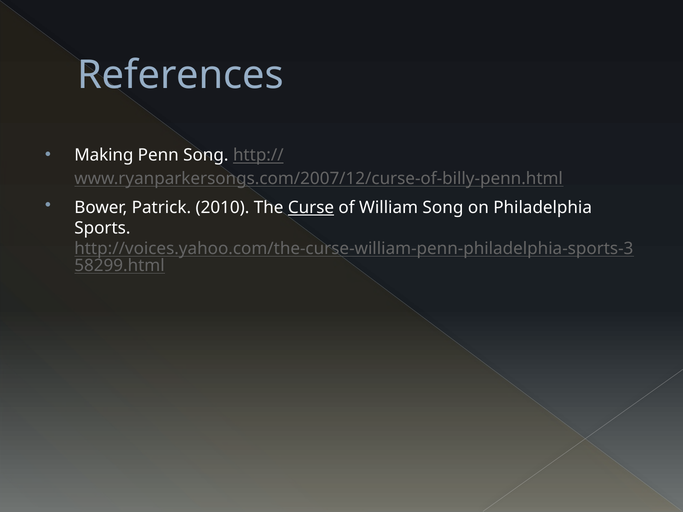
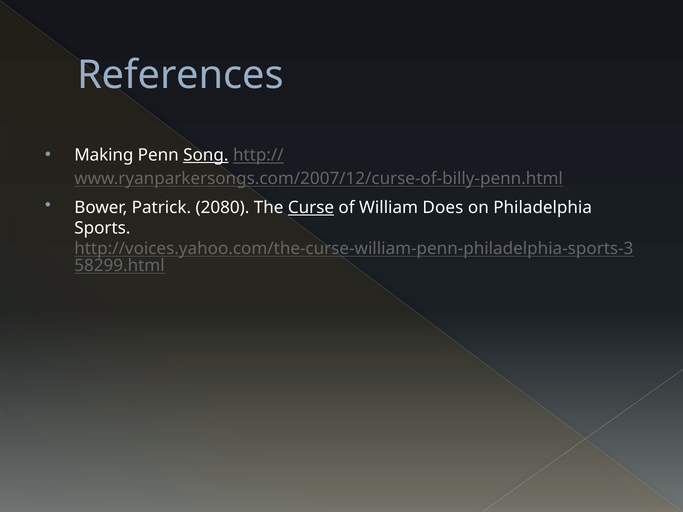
Song at (206, 155) underline: none -> present
2010: 2010 -> 2080
William Song: Song -> Does
